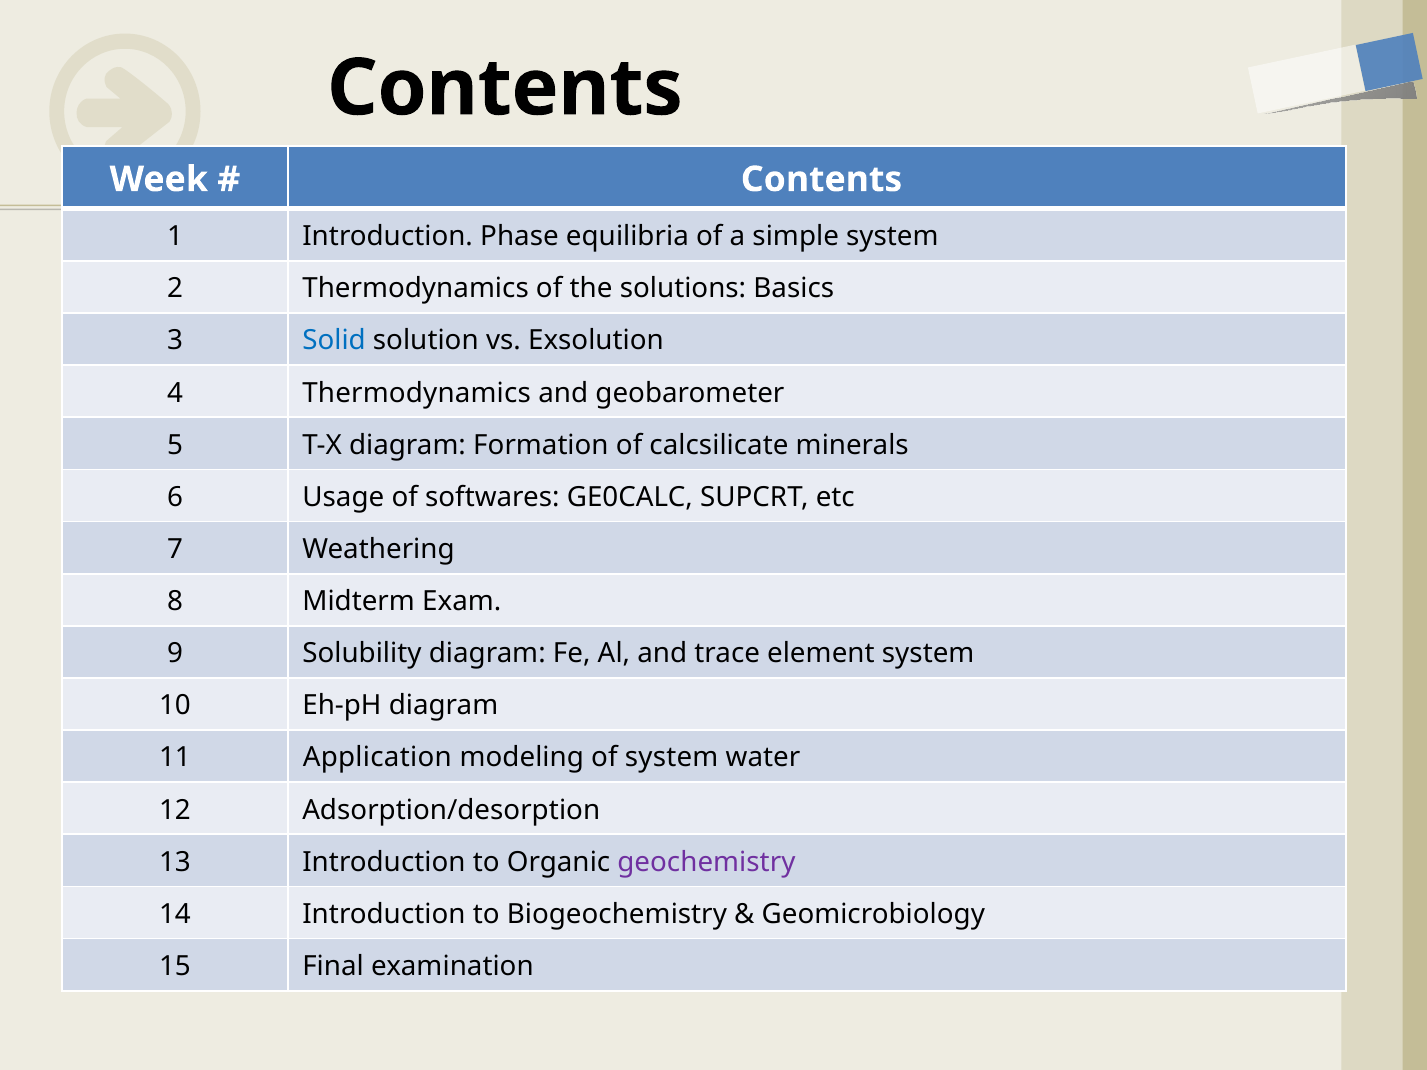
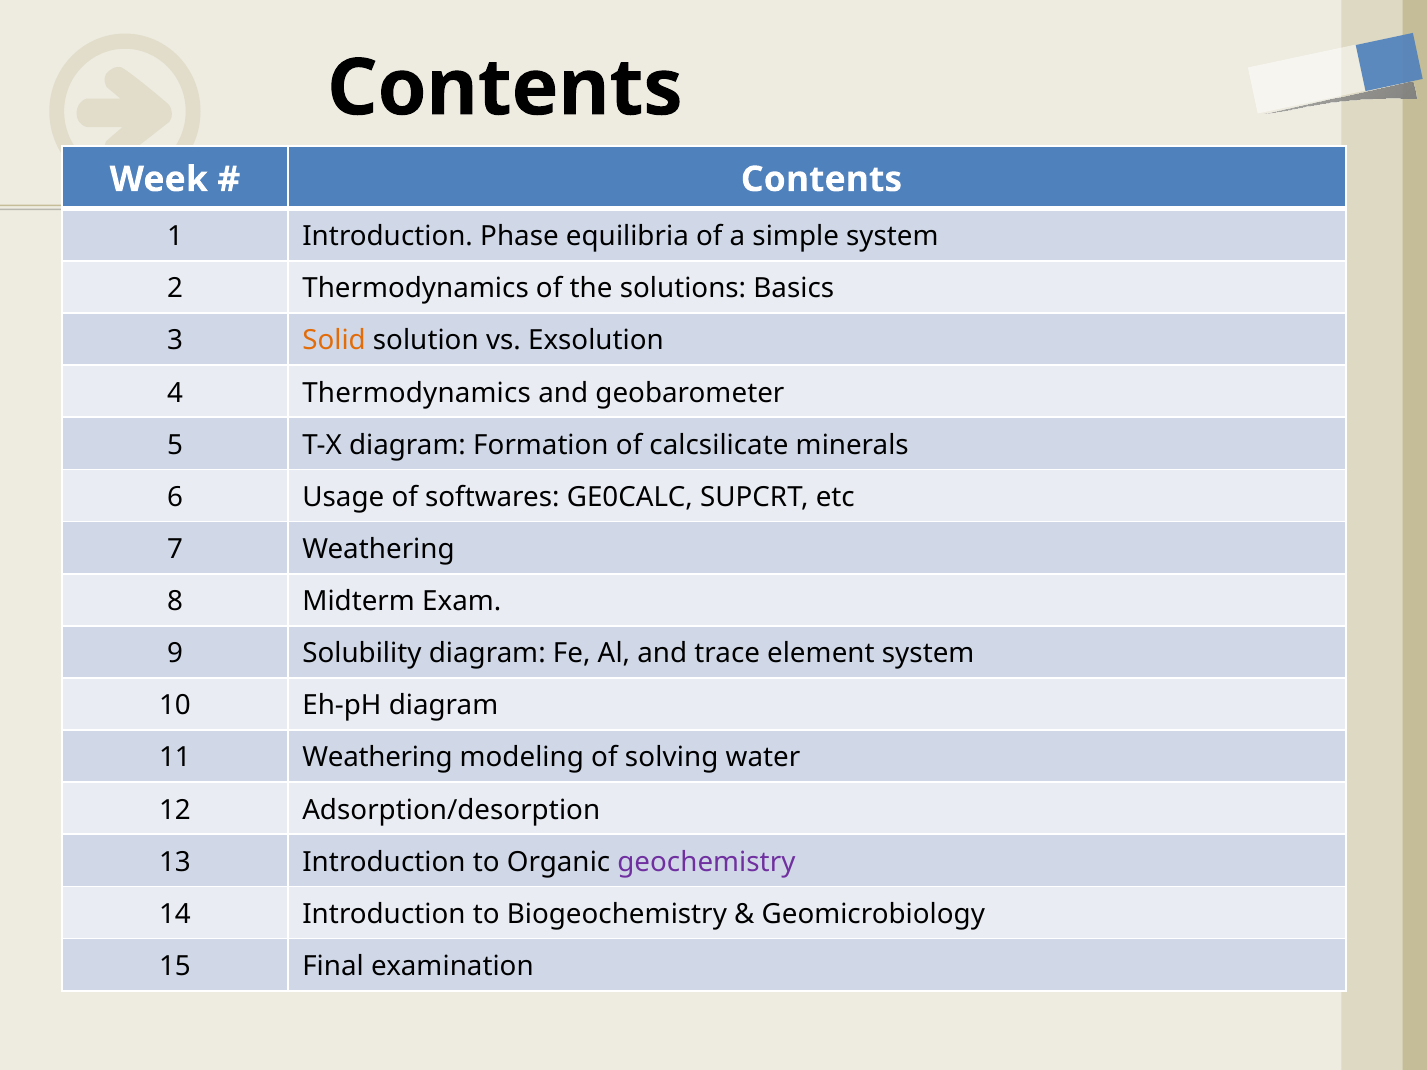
Solid colour: blue -> orange
11 Application: Application -> Weathering
of system: system -> solving
